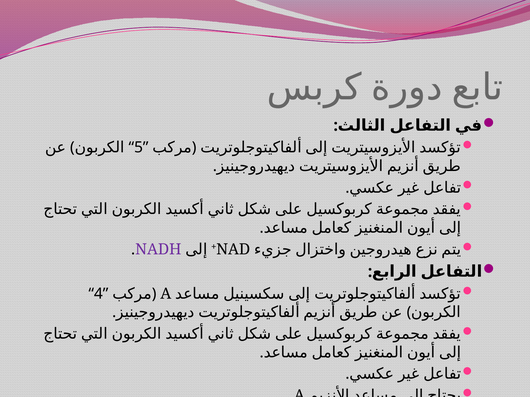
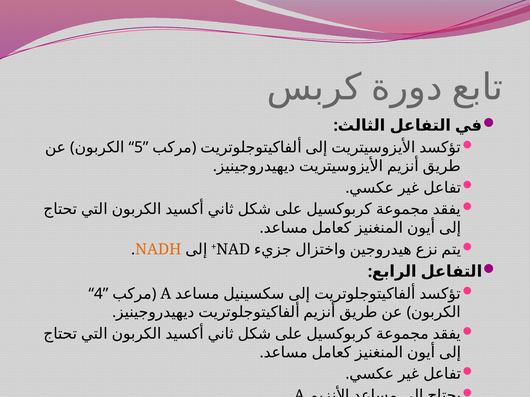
NADH at (158, 250) colour: purple -> orange
